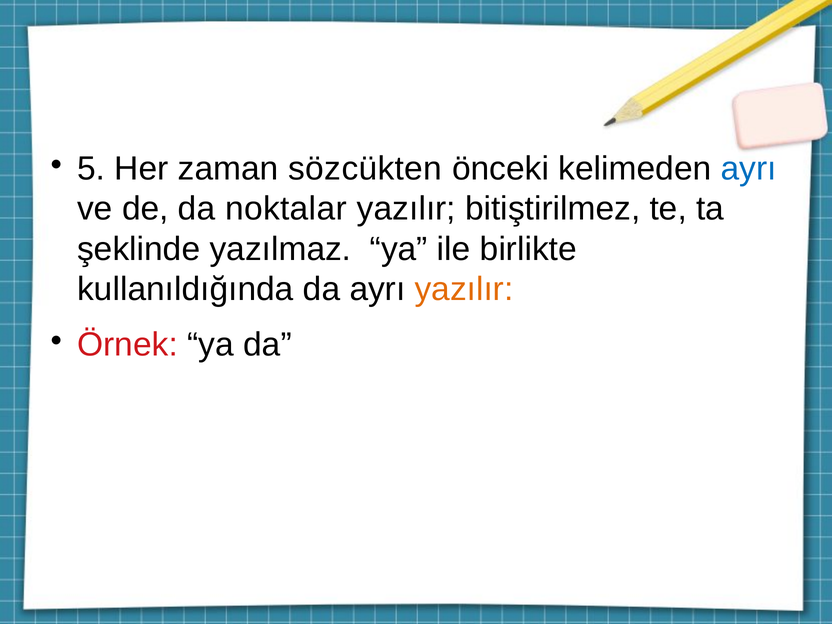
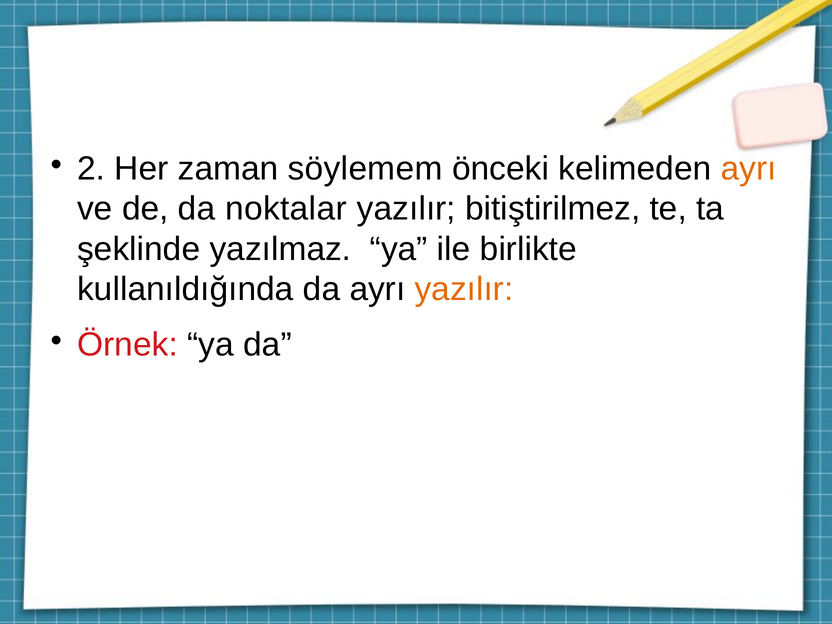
5: 5 -> 2
sözcükten: sözcükten -> söylemem
ayrı at (749, 169) colour: blue -> orange
